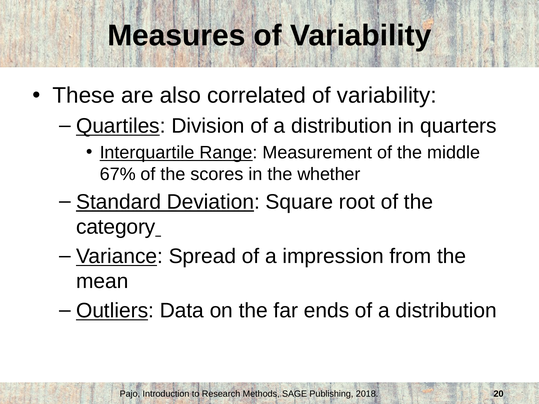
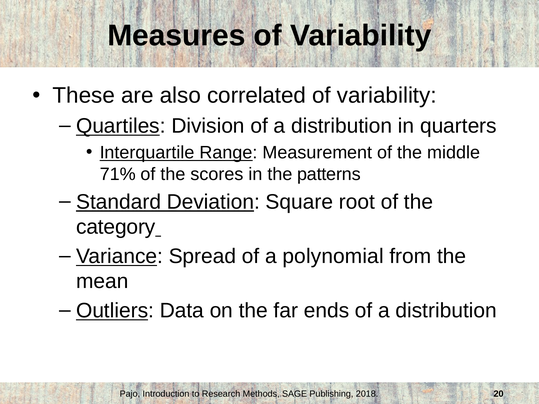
67%: 67% -> 71%
whether: whether -> patterns
impression: impression -> polynomial
